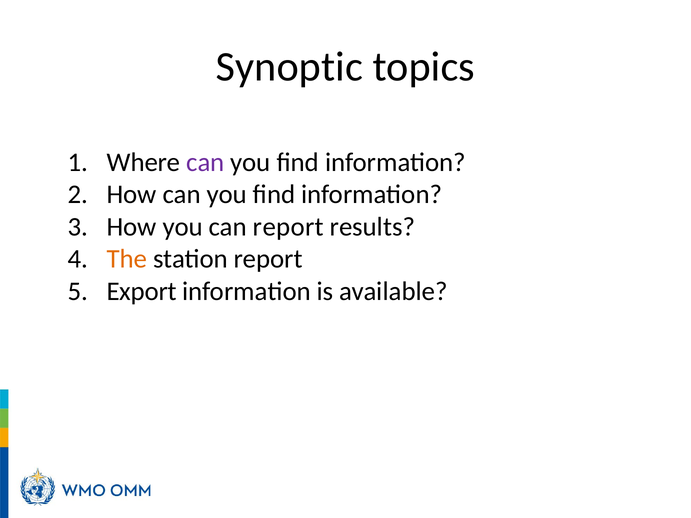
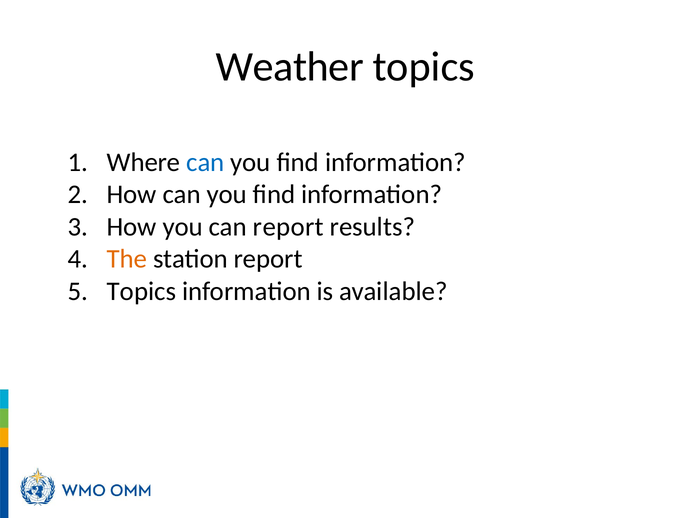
Synoptic: Synoptic -> Weather
can at (205, 162) colour: purple -> blue
Export at (142, 291): Export -> Topics
